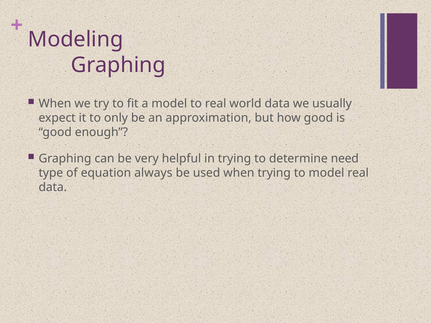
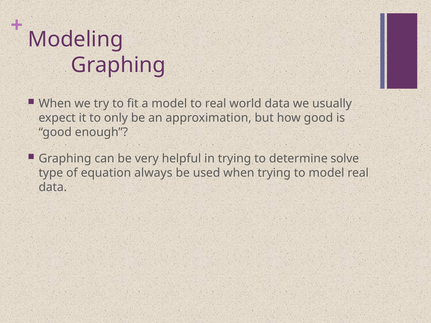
need: need -> solve
